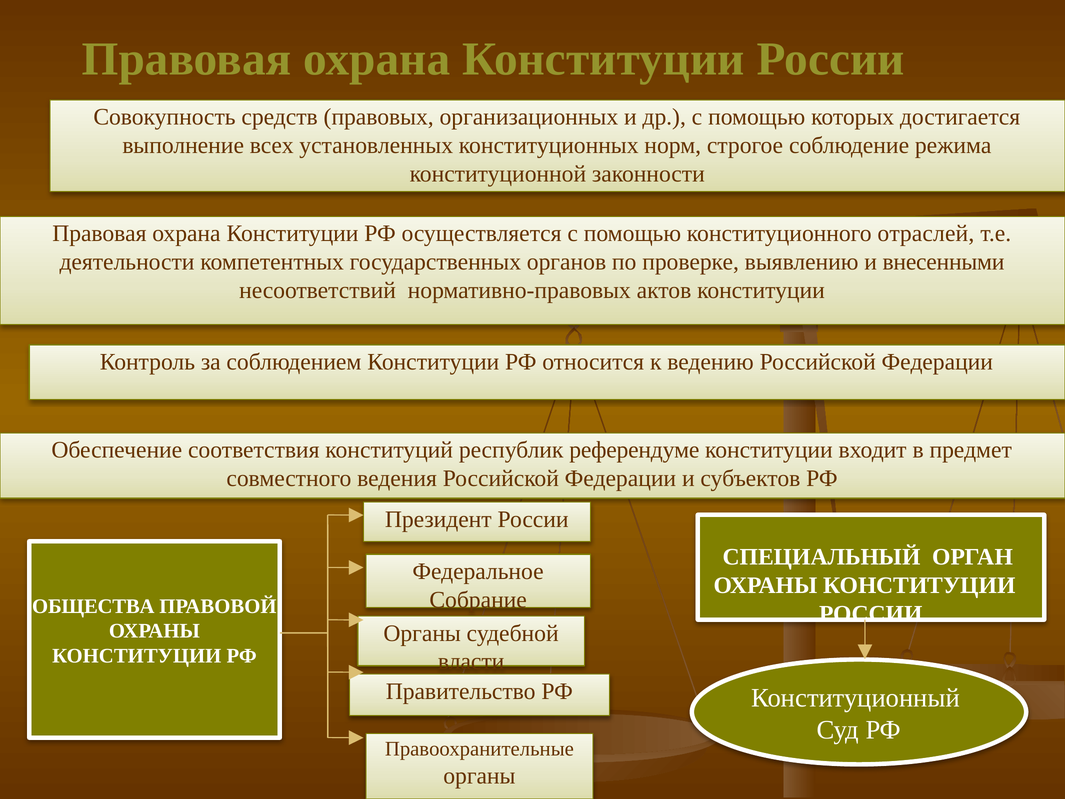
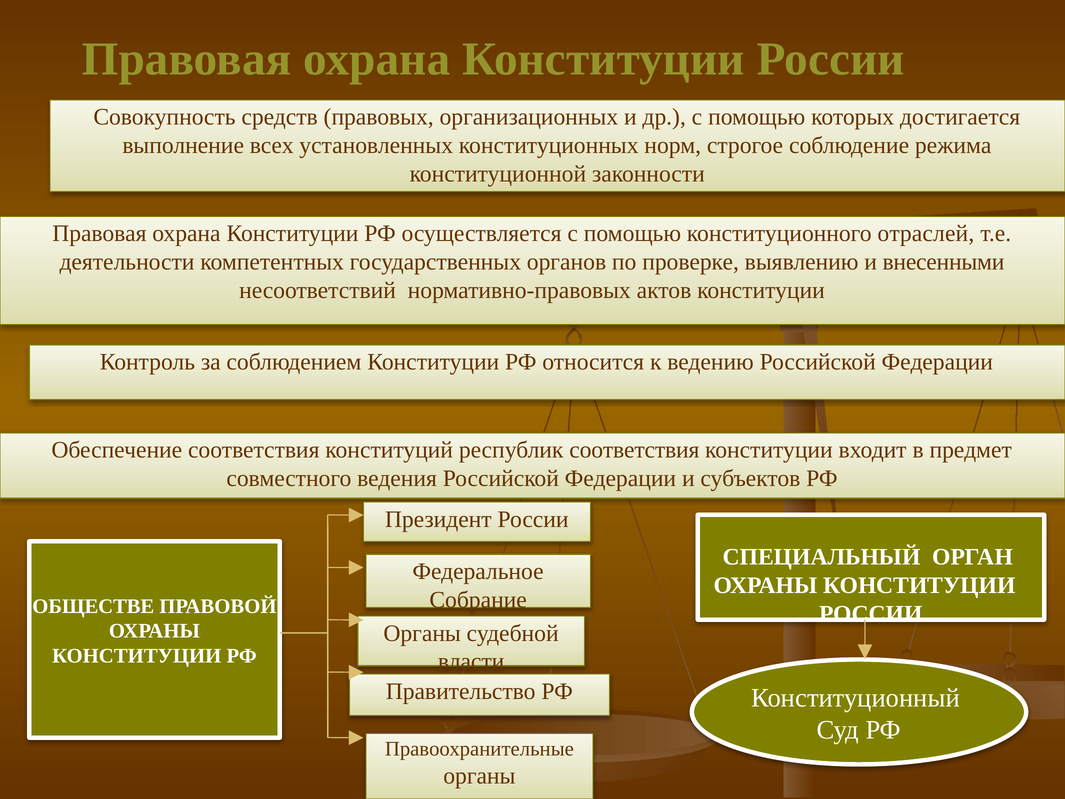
республик референдуме: референдуме -> соответствия
ОБЩЕСТВА: ОБЩЕСТВА -> ОБЩЕСТВЕ
